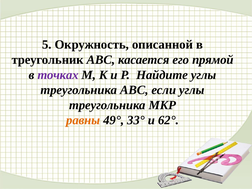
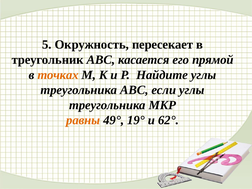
описанной: описанной -> пересекает
точках colour: purple -> orange
33°: 33° -> 19°
